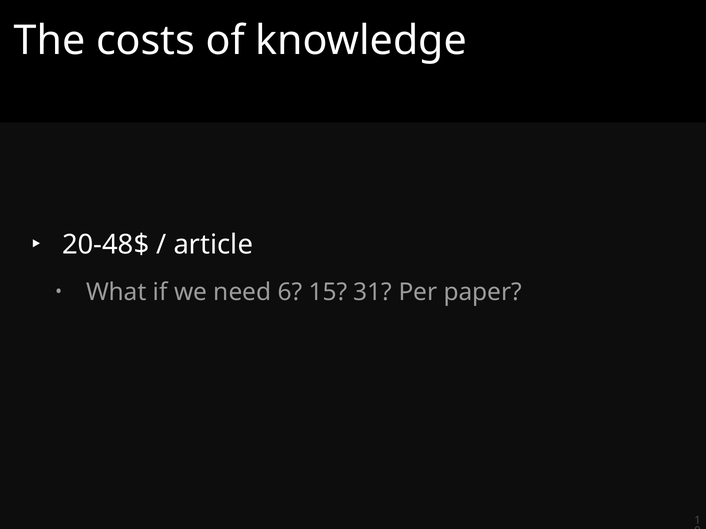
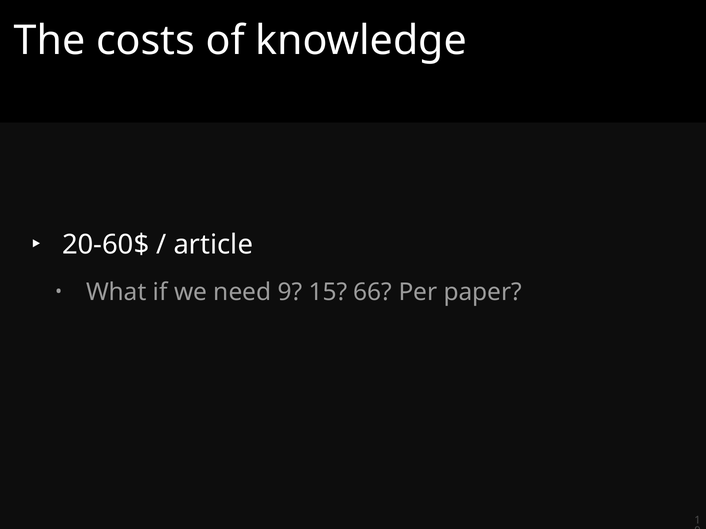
20-48$: 20-48$ -> 20-60$
need 6: 6 -> 9
31: 31 -> 66
